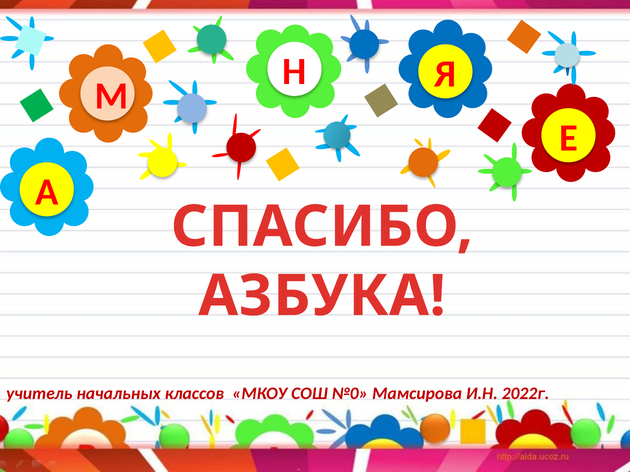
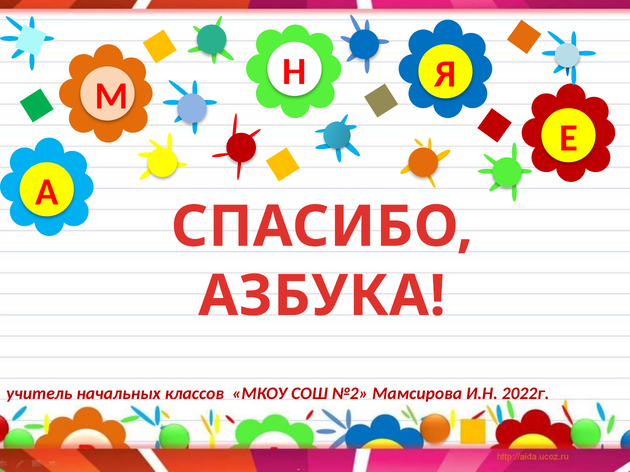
№0: №0 -> №2
